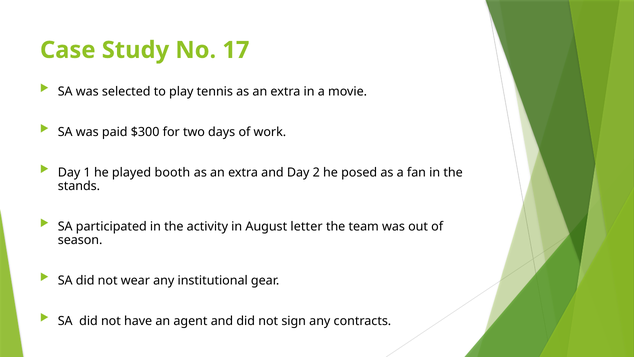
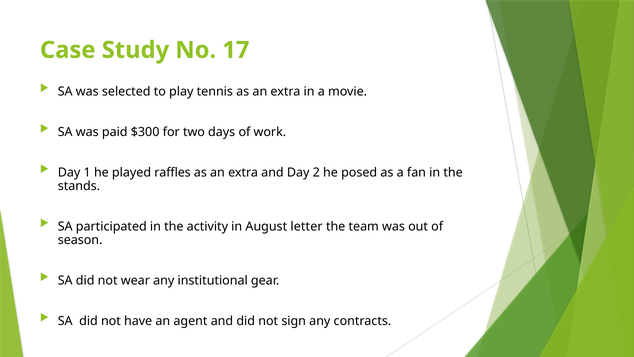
booth: booth -> raffles
